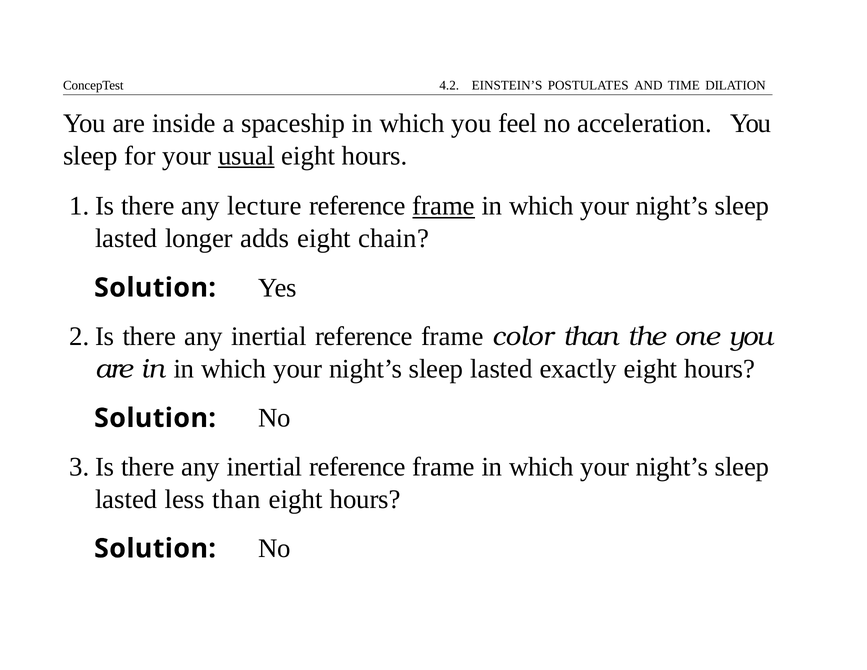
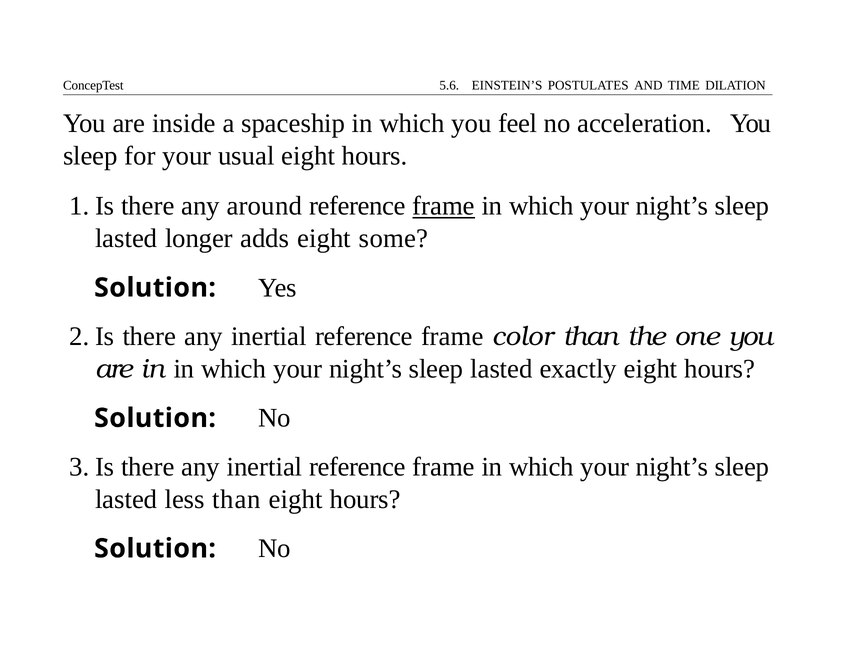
4.2: 4.2 -> 5.6
usual underline: present -> none
lecture: lecture -> around
chain: chain -> some
